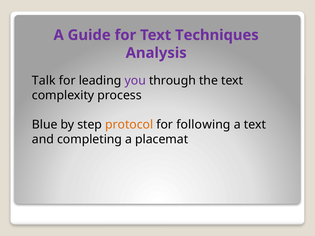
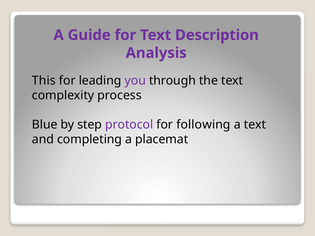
Techniques: Techniques -> Description
Talk: Talk -> This
protocol colour: orange -> purple
